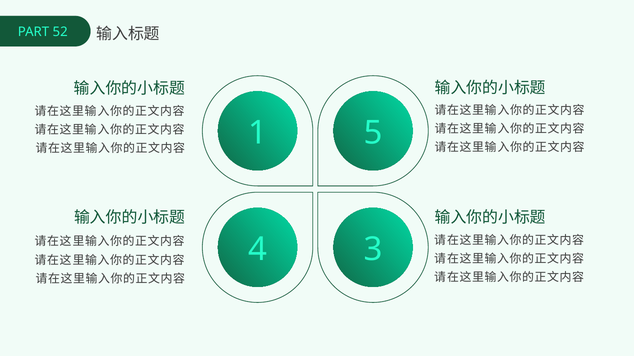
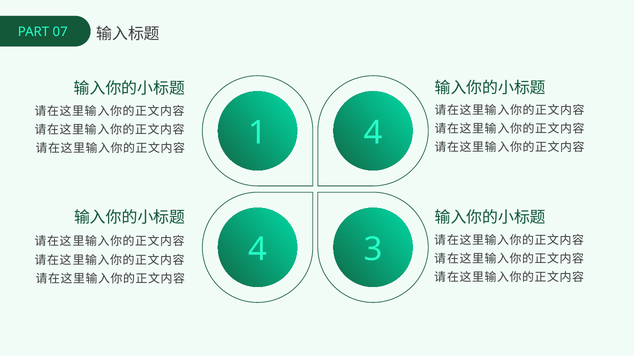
52: 52 -> 07
1 5: 5 -> 4
